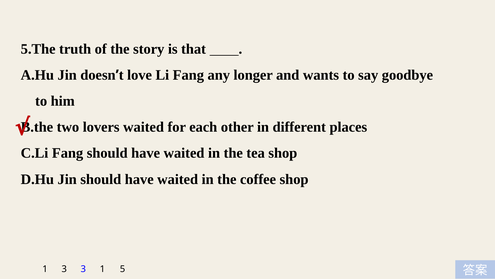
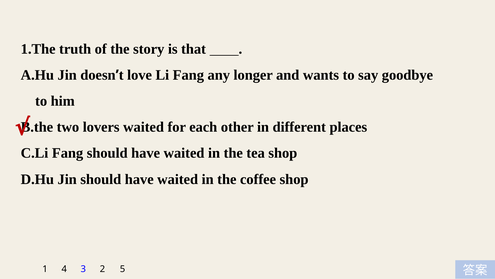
5.The: 5.The -> 1.The
1 3: 3 -> 4
3 1: 1 -> 2
